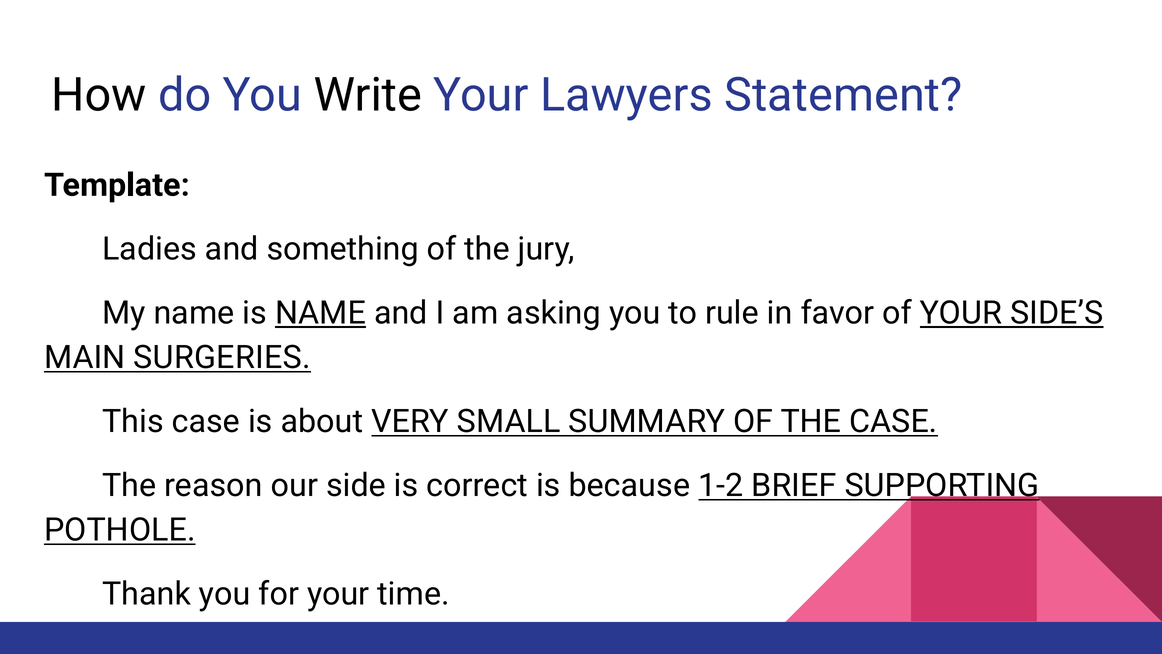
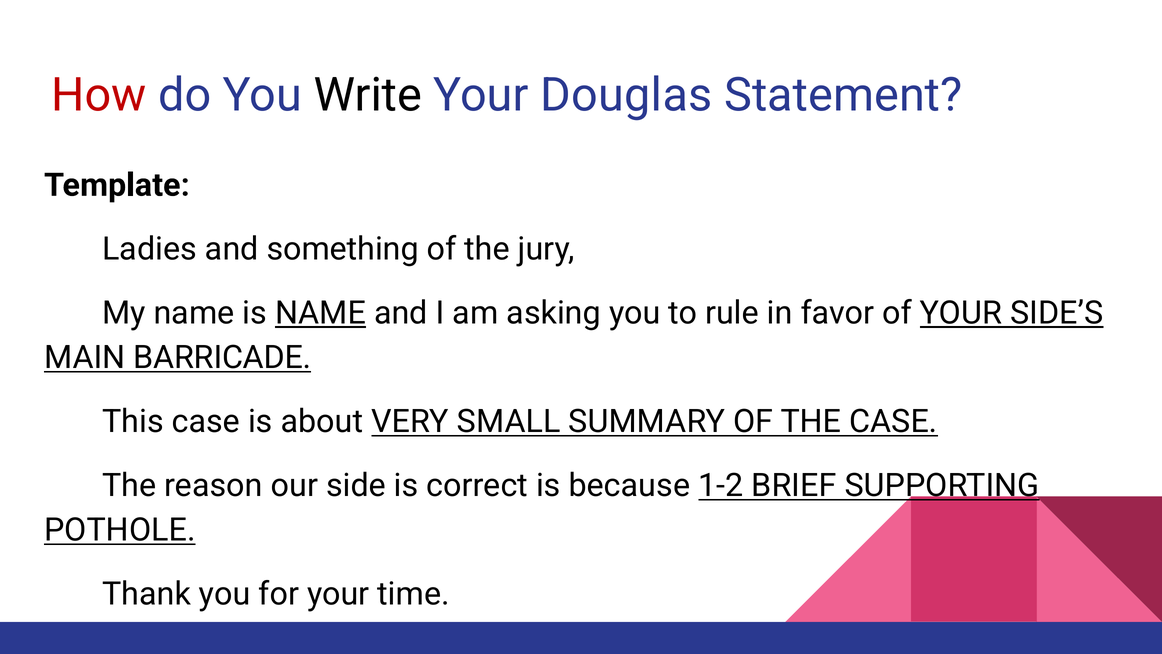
How colour: black -> red
Lawyers: Lawyers -> Douglas
SURGERIES: SURGERIES -> BARRICADE
